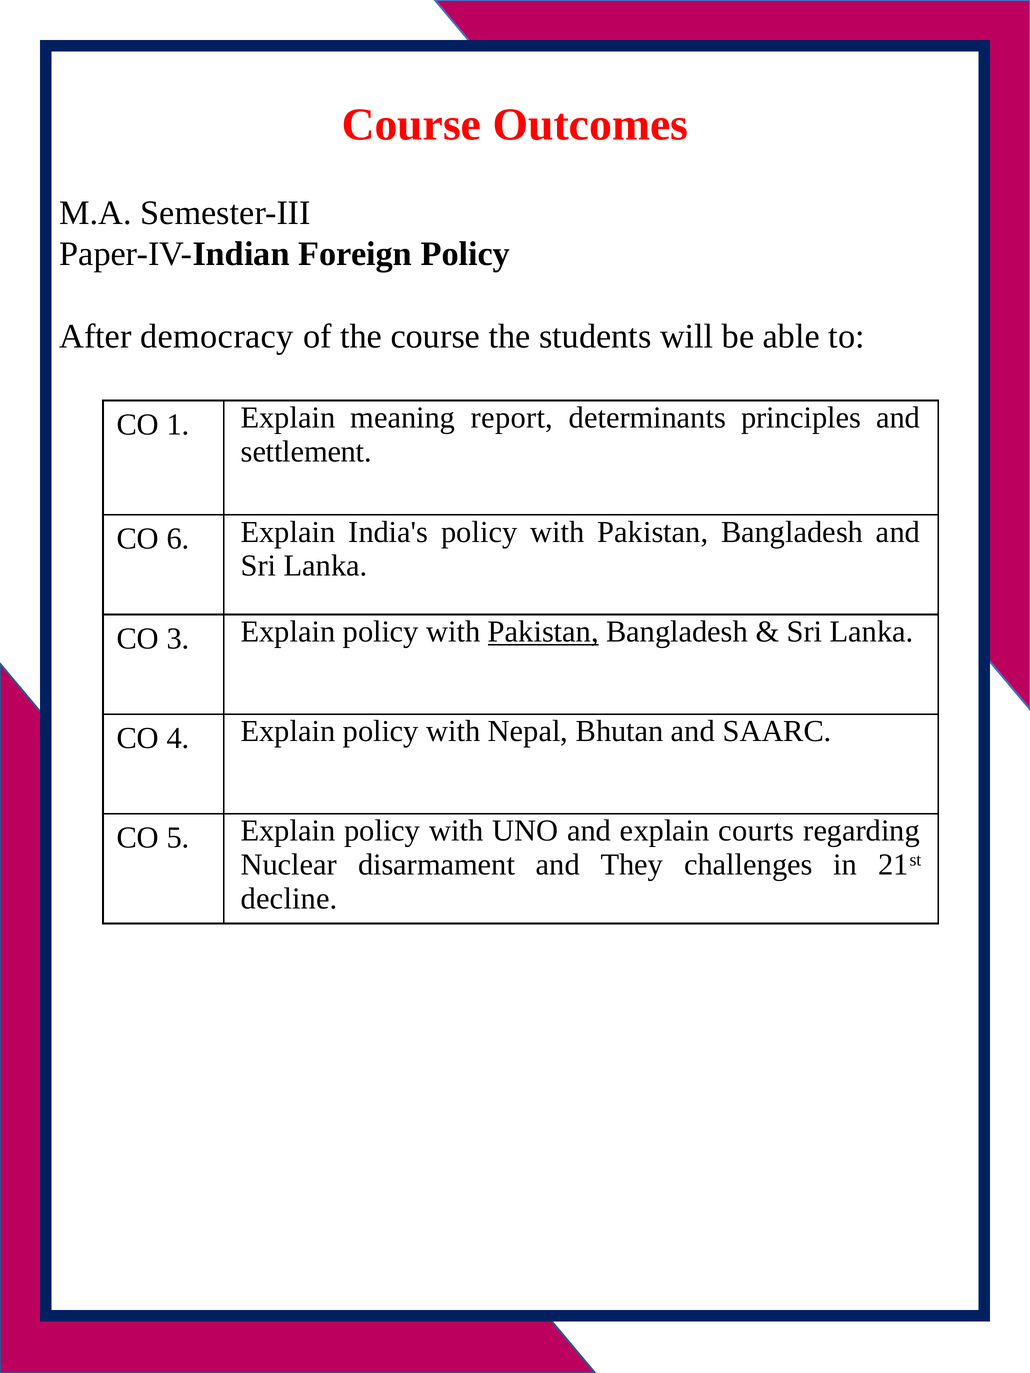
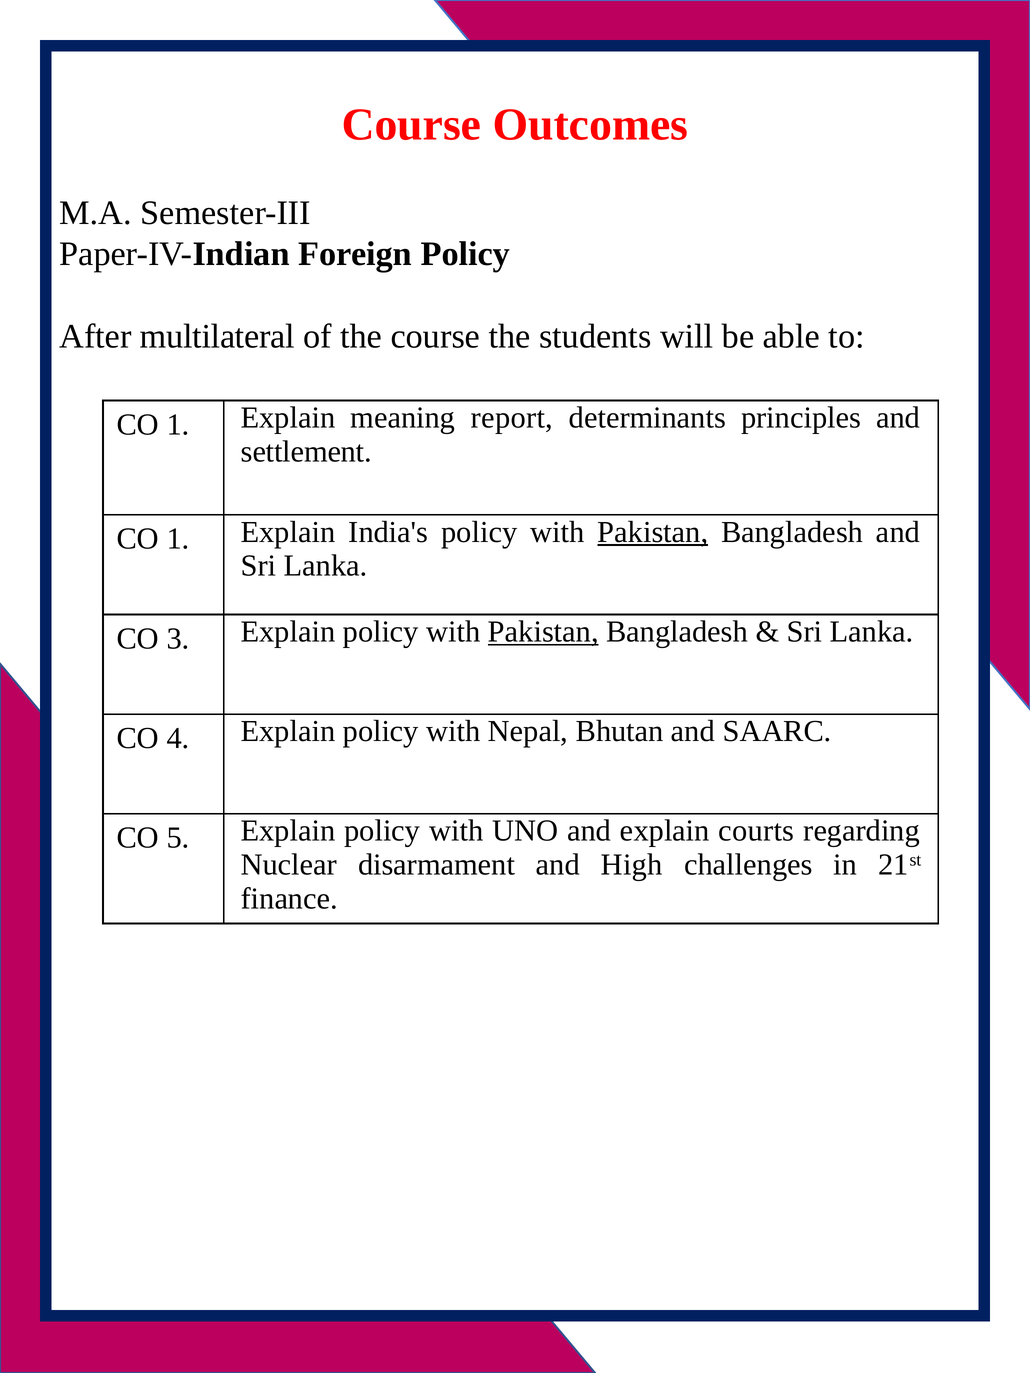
democracy: democracy -> multilateral
6 at (178, 539): 6 -> 1
Pakistan at (653, 532) underline: none -> present
They: They -> High
decline: decline -> finance
